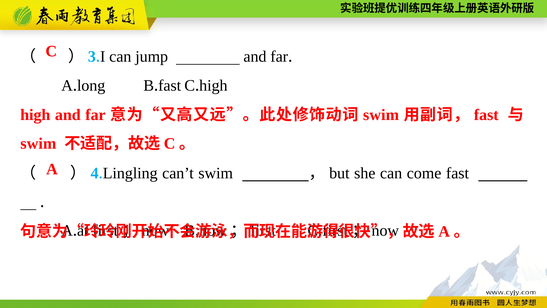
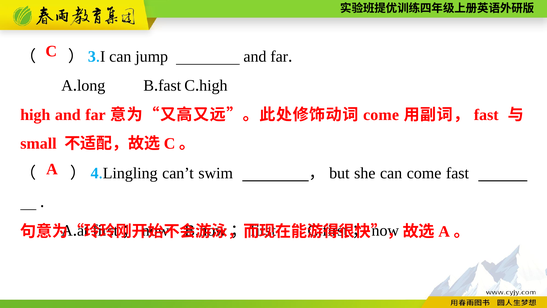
swim at (381, 115): swim -> come
swim at (38, 144): swim -> small
